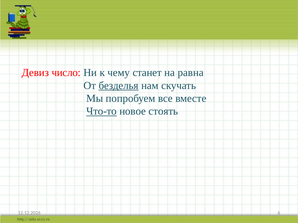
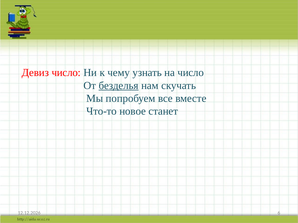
станет: станет -> узнать
на равна: равна -> число
Что-то underline: present -> none
стоять: стоять -> станет
